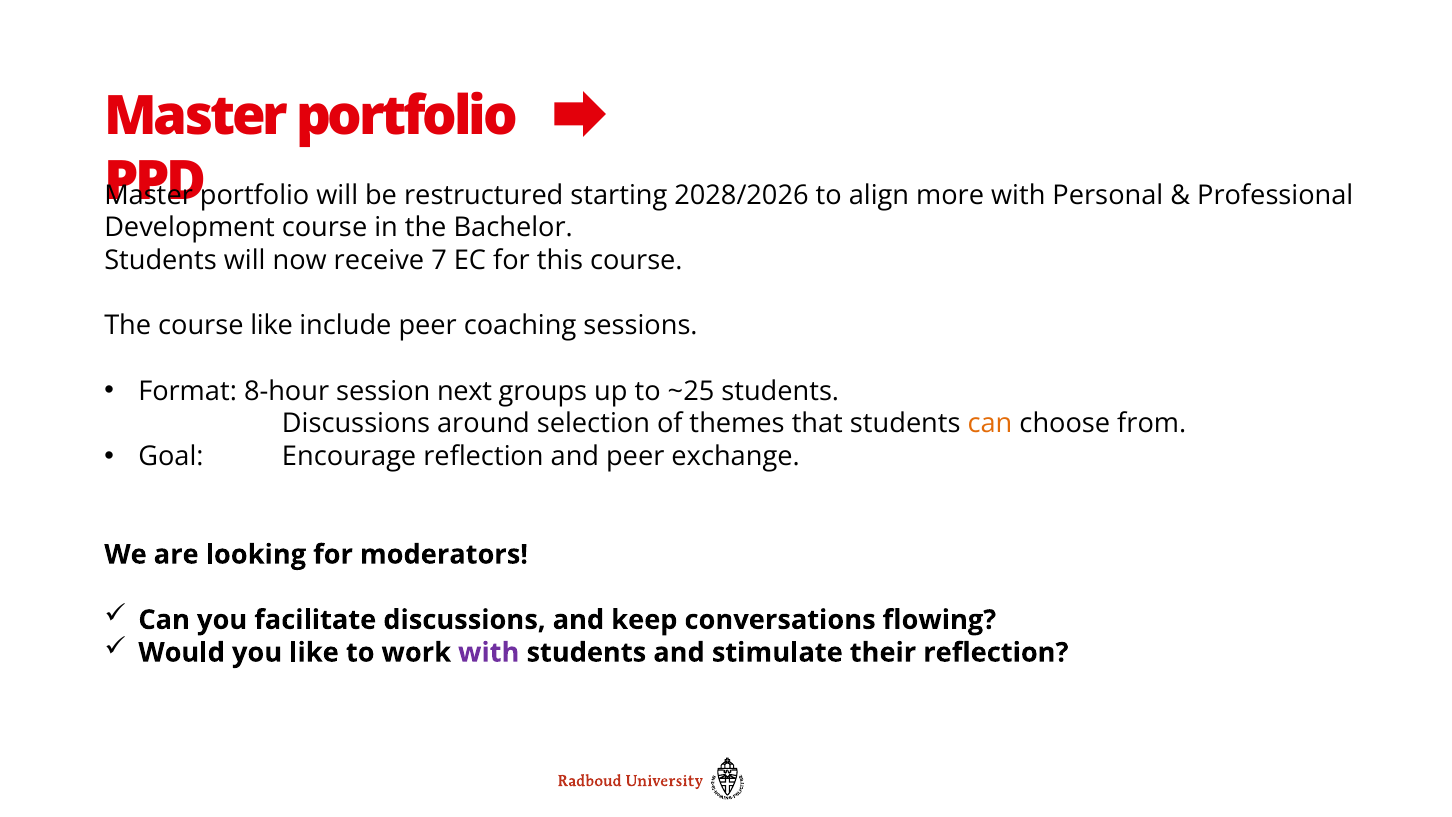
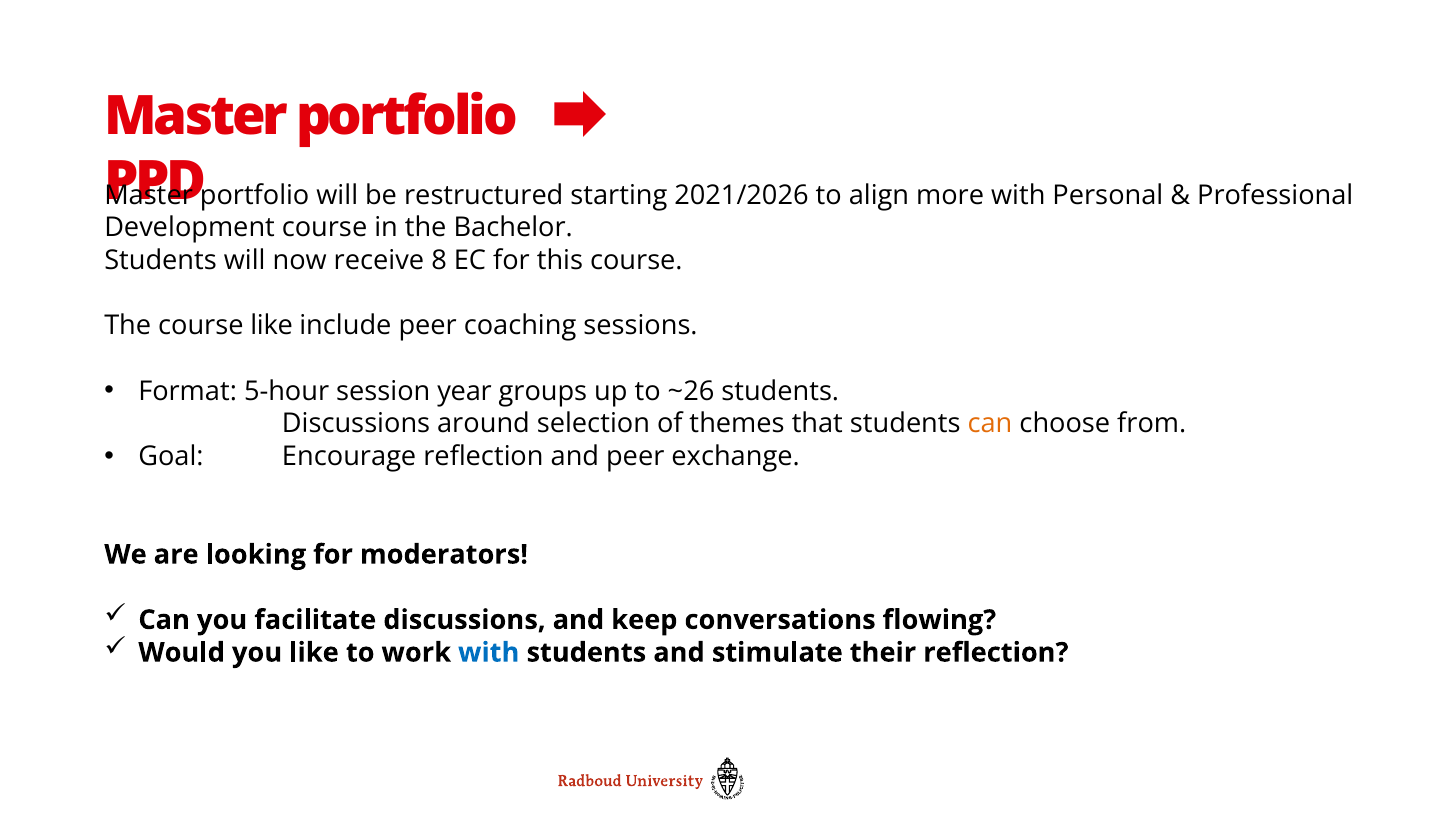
2028/2026: 2028/2026 -> 2021/2026
7: 7 -> 8
8-hour: 8-hour -> 5-hour
next: next -> year
~25: ~25 -> ~26
with at (489, 652) colour: purple -> blue
